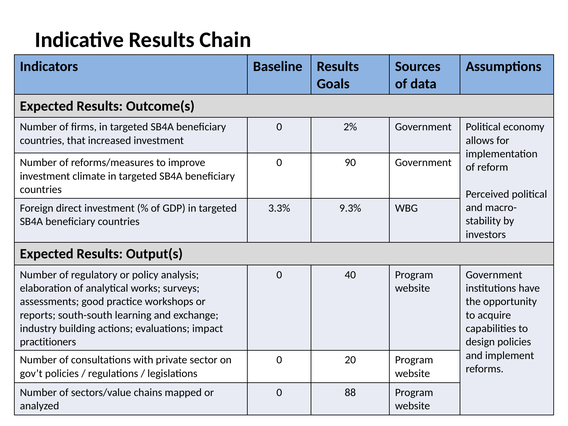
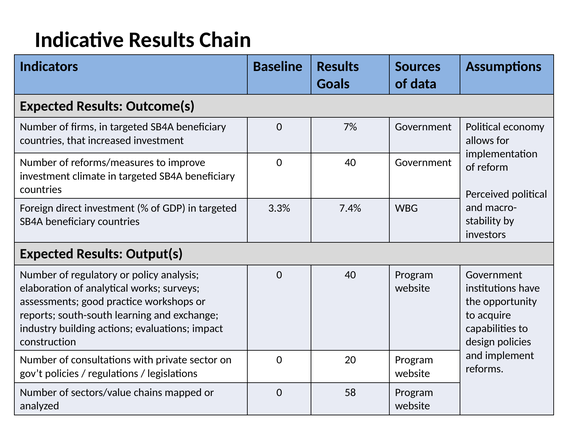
2%: 2% -> 7%
90 at (350, 163): 90 -> 40
9.3%: 9.3% -> 7.4%
practitioners: practitioners -> construction
88: 88 -> 58
